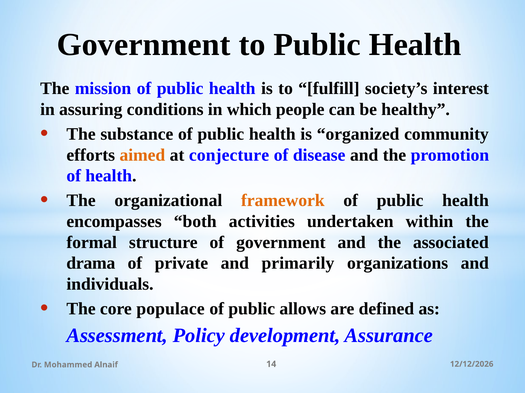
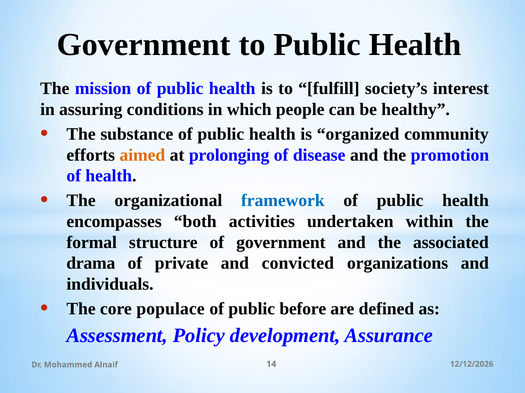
conjecture: conjecture -> prolonging
framework colour: orange -> blue
primarily: primarily -> convicted
allows: allows -> before
